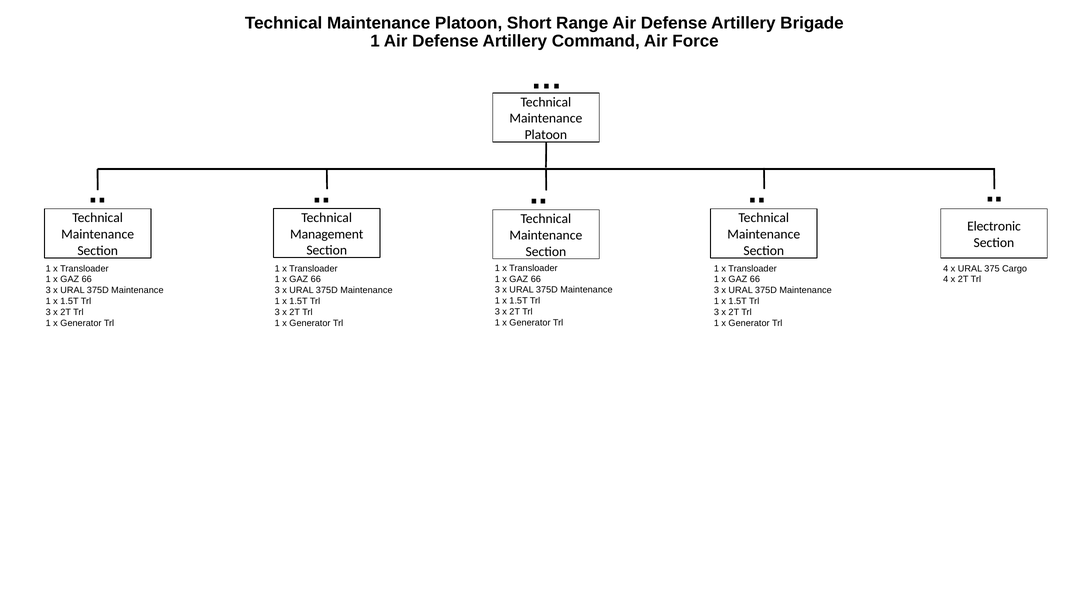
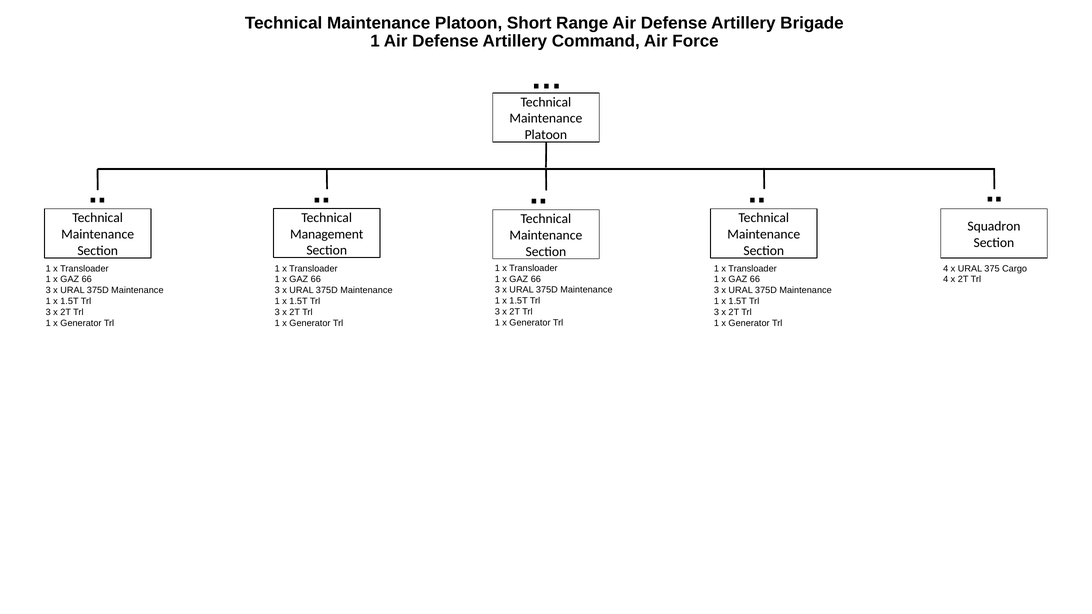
Electronic: Electronic -> Squadron
